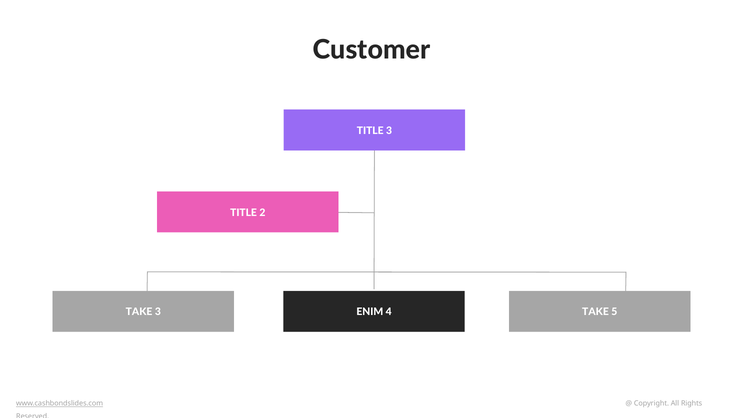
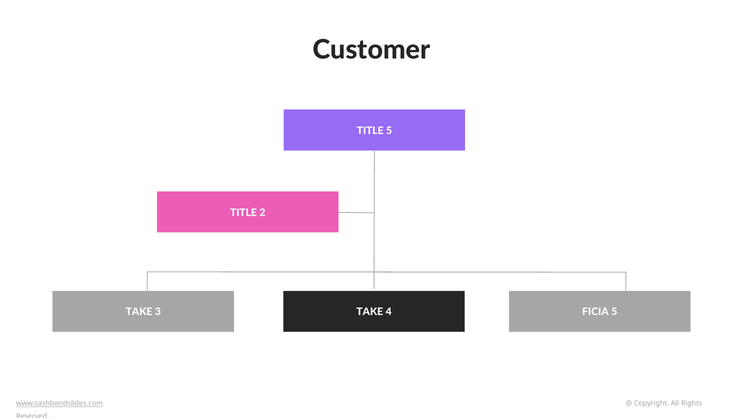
TITLE 3: 3 -> 5
3 ENIM: ENIM -> TAKE
4 TAKE: TAKE -> FICIA
